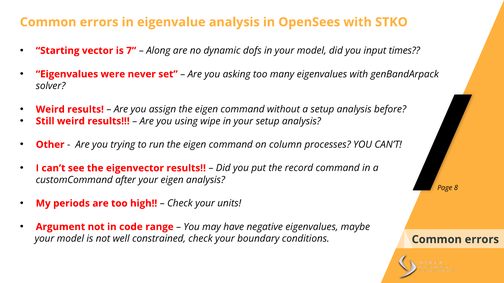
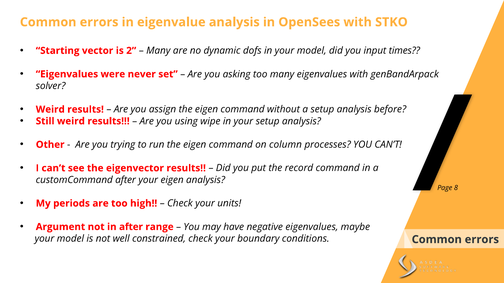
7: 7 -> 2
Along at (158, 51): Along -> Many
in code: code -> after
